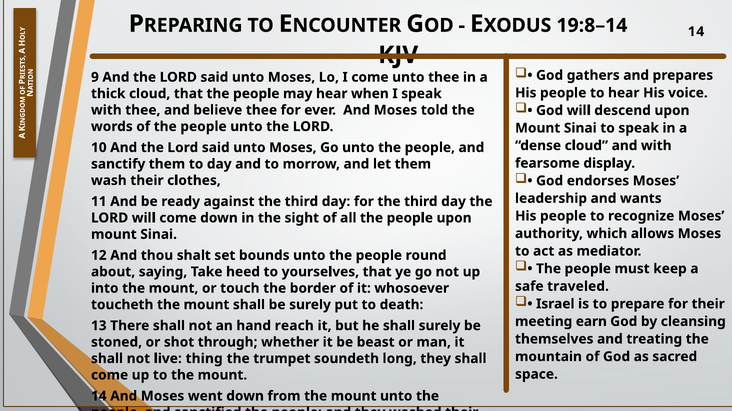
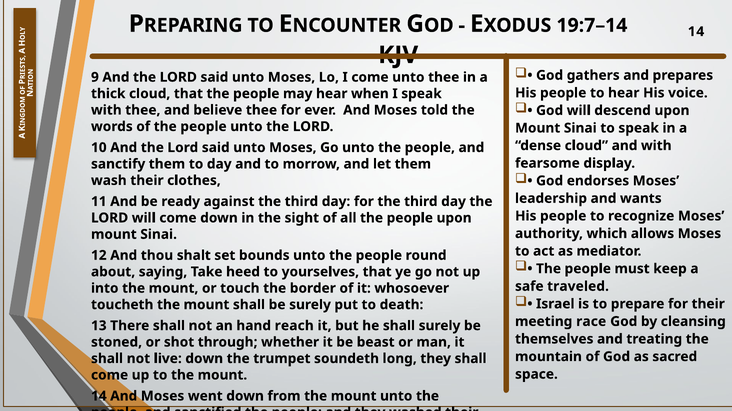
19:8–14: 19:8–14 -> 19:7–14
earn: earn -> race
live thing: thing -> down
